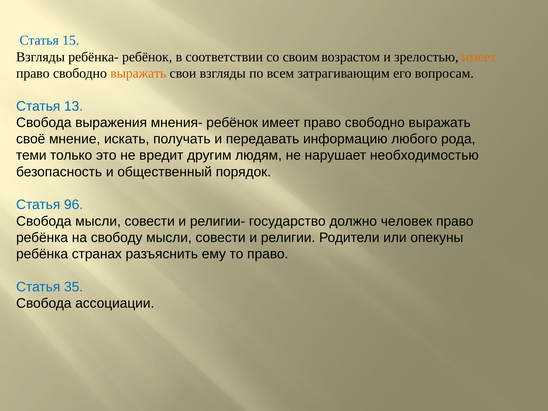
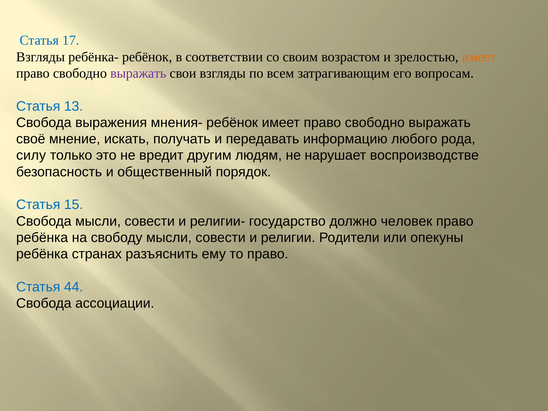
15: 15 -> 17
выражать at (138, 73) colour: orange -> purple
теми: теми -> силу
необходимостью: необходимостью -> воспроизводстве
96: 96 -> 15
35: 35 -> 44
